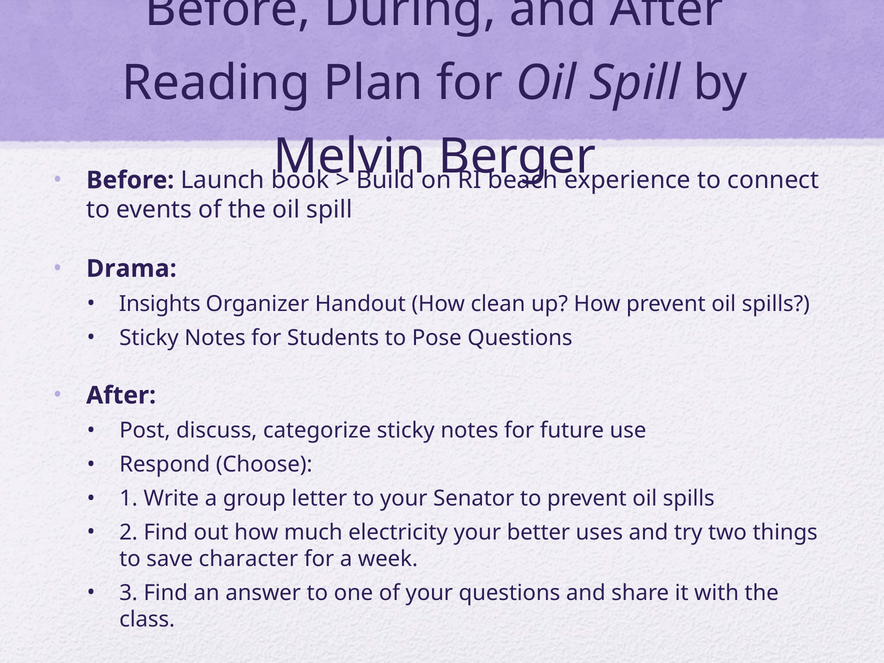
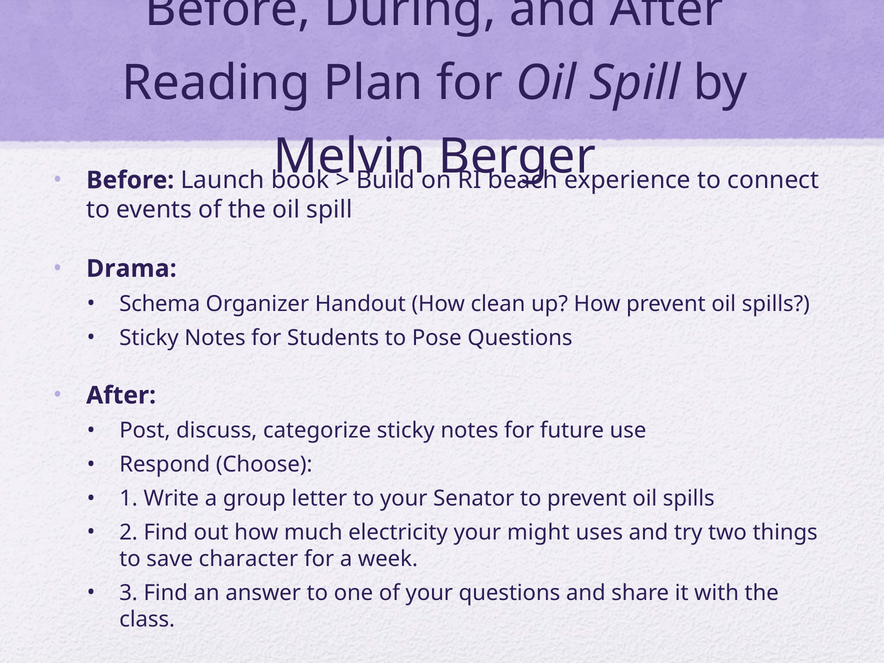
Insights: Insights -> Schema
better: better -> might
